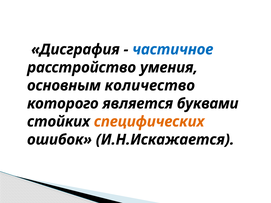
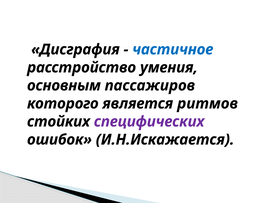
количество: количество -> пассажиров
буквами: буквами -> ритмов
специфических colour: orange -> purple
